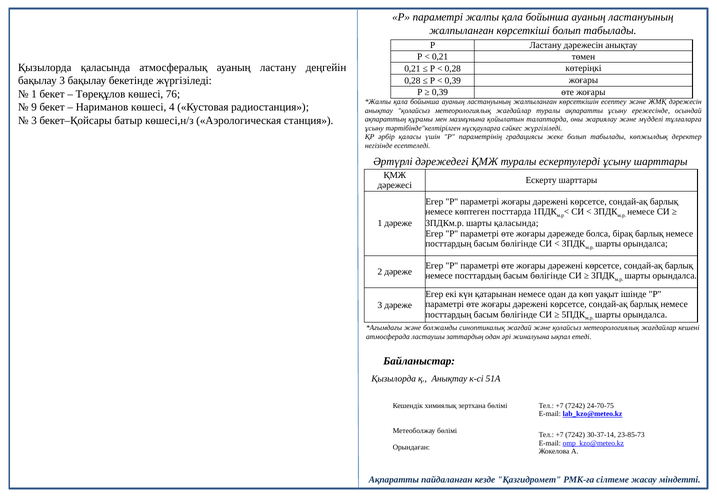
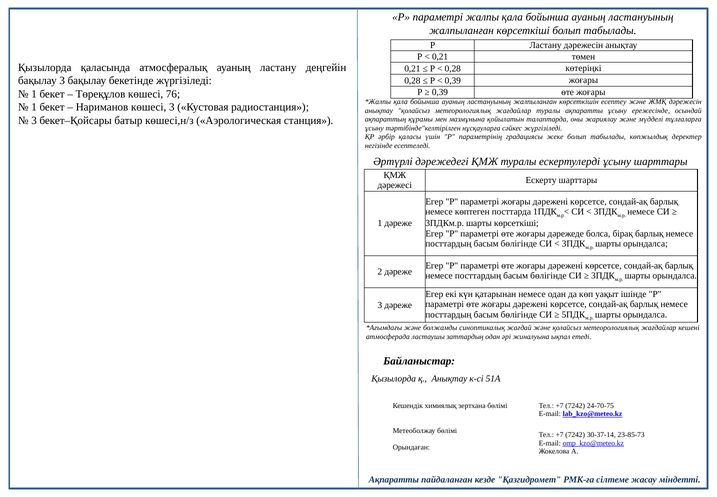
9 at (34, 107): 9 -> 1
көшесі 4: 4 -> 3
шарты қаласында: қаласында -> көрсеткіші
